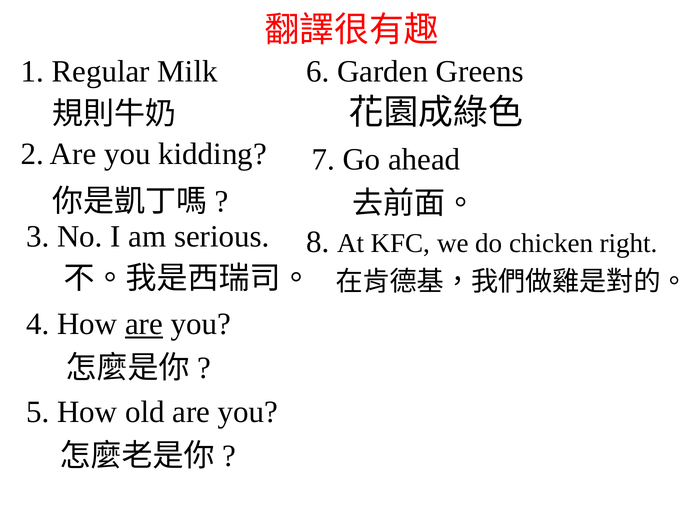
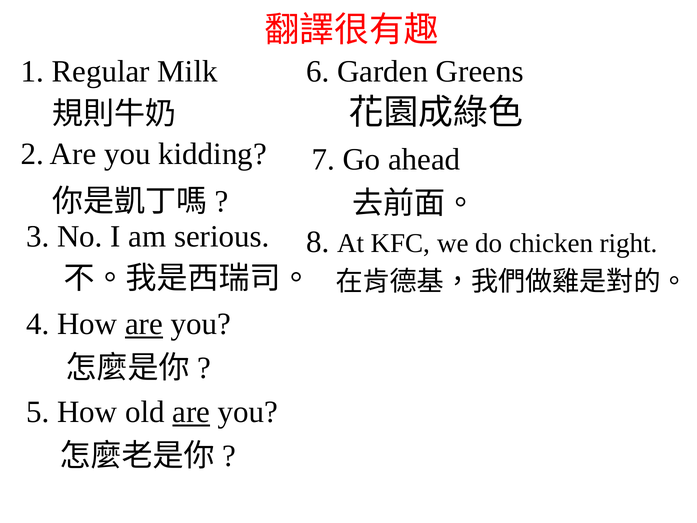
are at (191, 412) underline: none -> present
